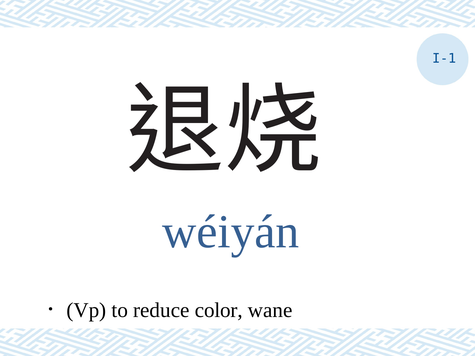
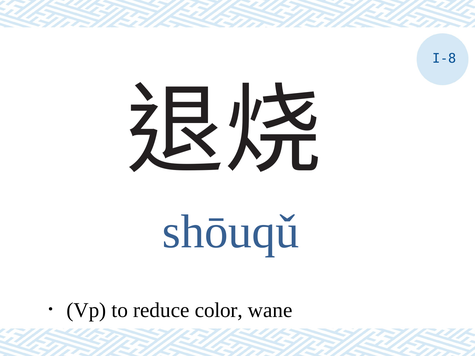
I-1: I-1 -> I-8
wéiyán: wéiyán -> shōuqǔ
